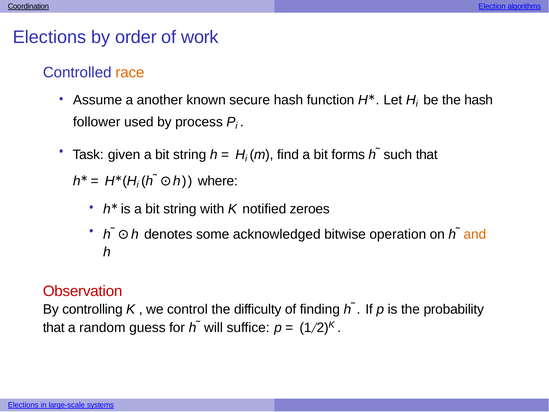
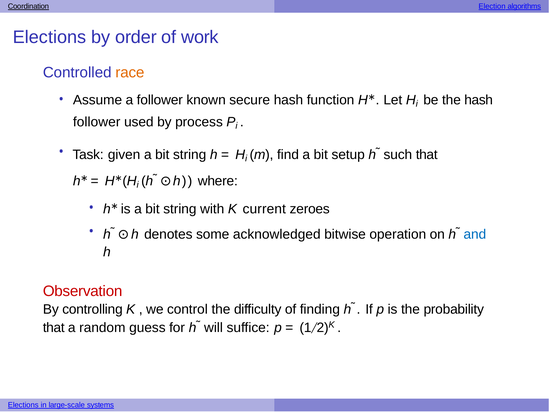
a another: another -> follower
forms: forms -> setup
notified: notified -> current
and colour: orange -> blue
